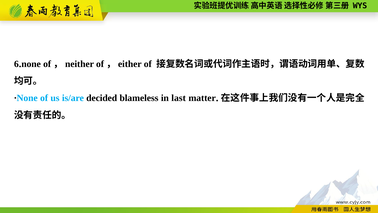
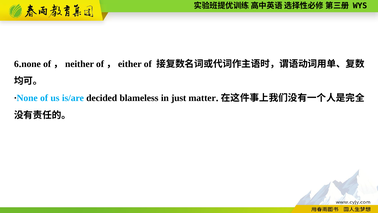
last: last -> just
